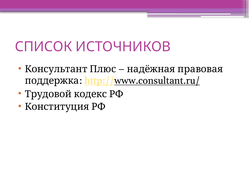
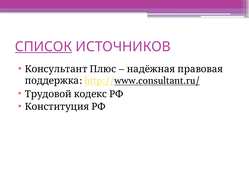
СПИСОК underline: none -> present
